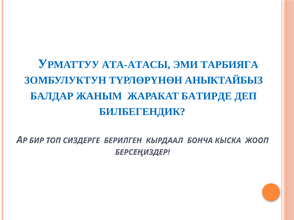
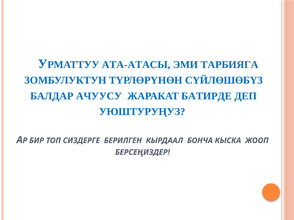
АНЫКТАЙБЫЗ: АНЫКТАЙБЫЗ -> СҮЙЛӨШӨБҮЗ
ЖАНЫМ: ЖАНЫМ -> АЧУУСУ
БИЛБЕГЕНДИК: БИЛБЕГЕНДИК -> УЮШТУРУҢУЗ
